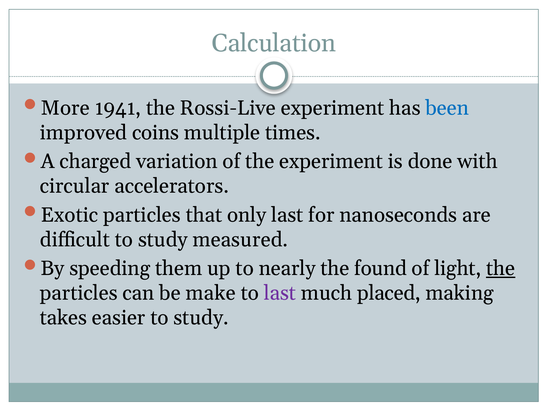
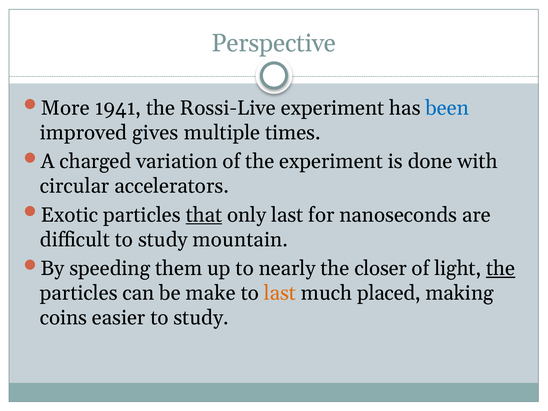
Calculation: Calculation -> Perspective
coins: coins -> gives
that underline: none -> present
measured: measured -> mountain
found: found -> closer
last at (280, 293) colour: purple -> orange
takes: takes -> coins
